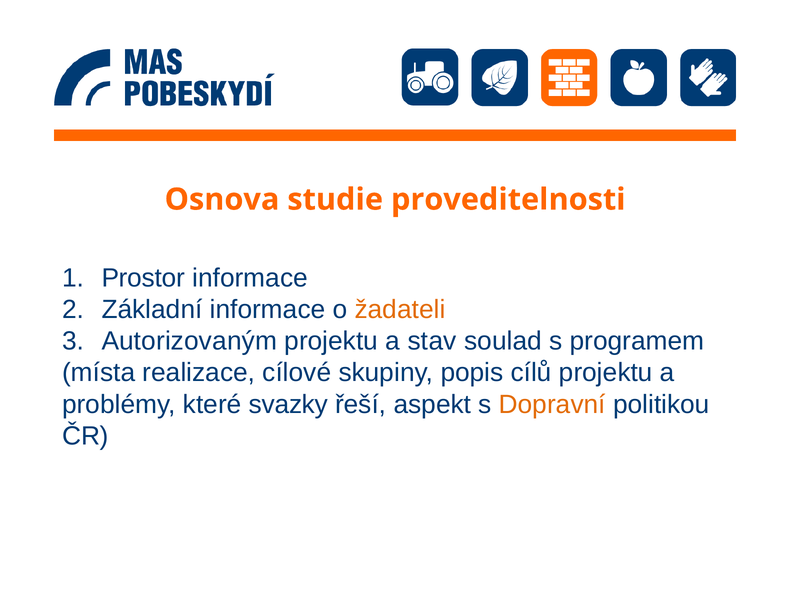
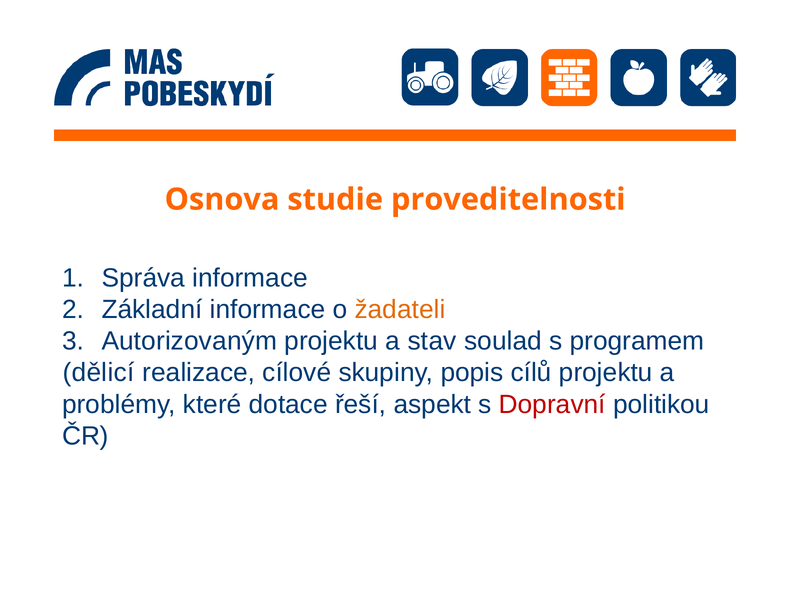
Prostor: Prostor -> Správa
místa: místa -> dělicí
svazky: svazky -> dotace
Dopravní colour: orange -> red
